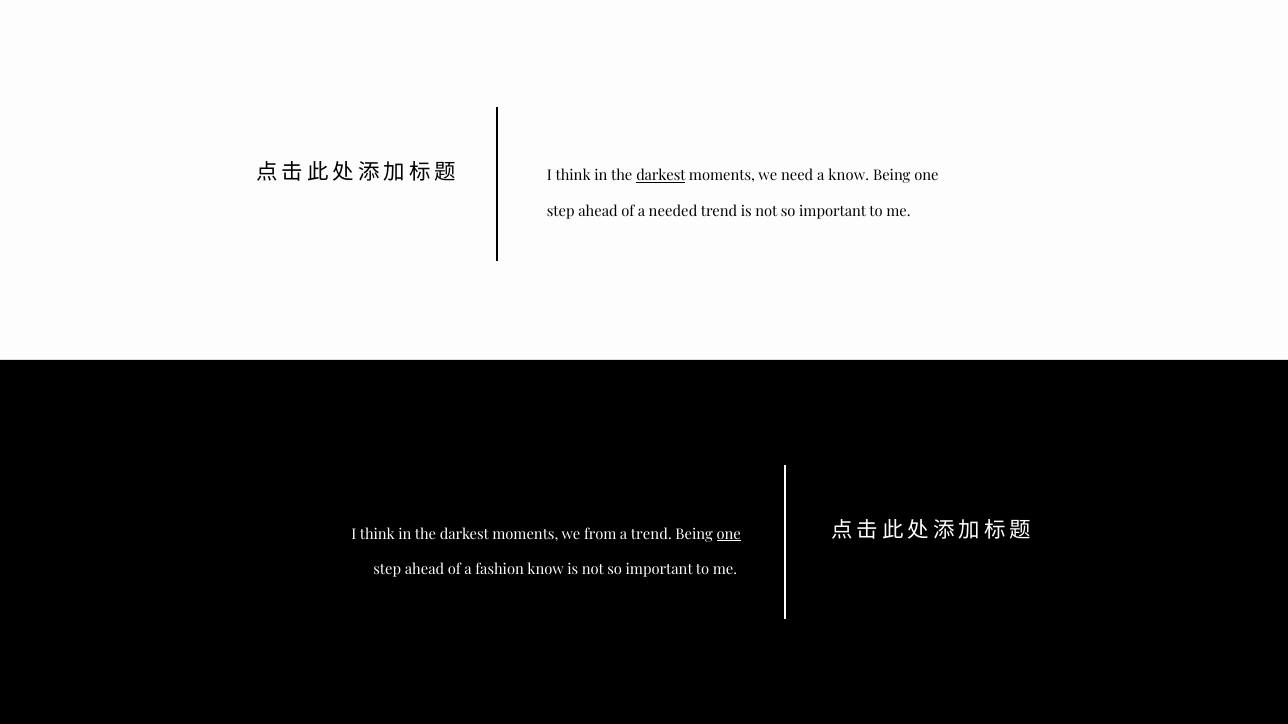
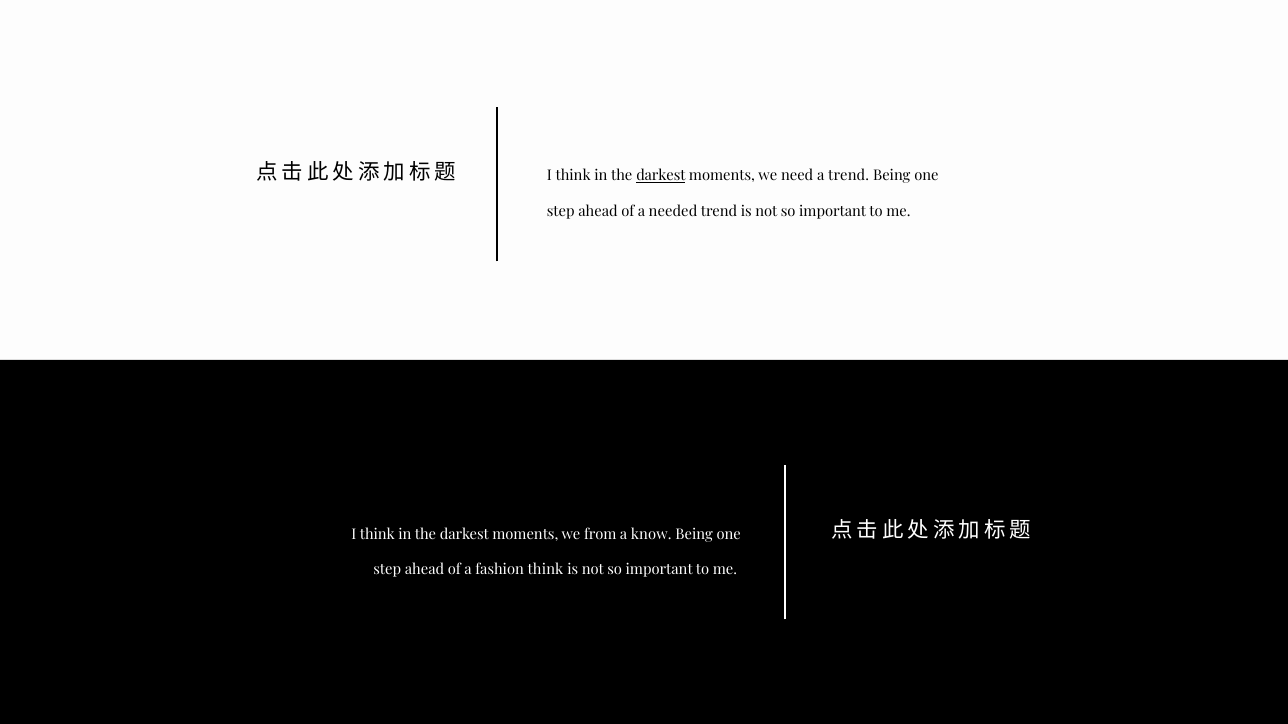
a know: know -> trend
a trend: trend -> know
one at (729, 535) underline: present -> none
fashion know: know -> think
